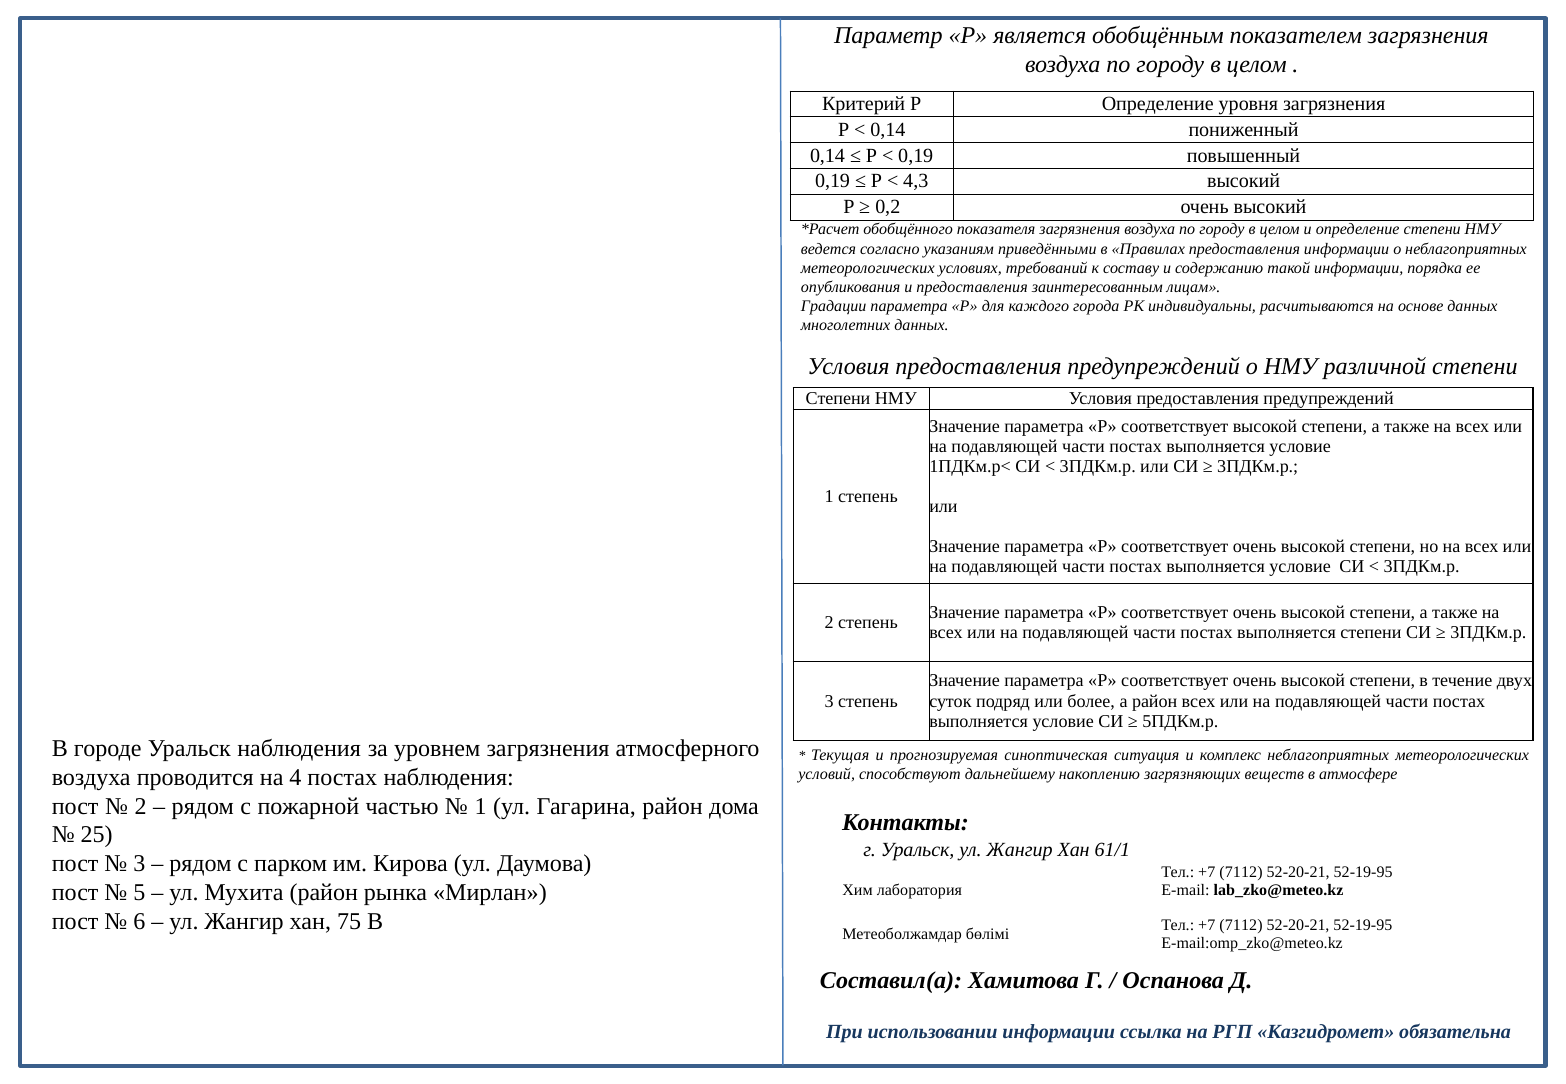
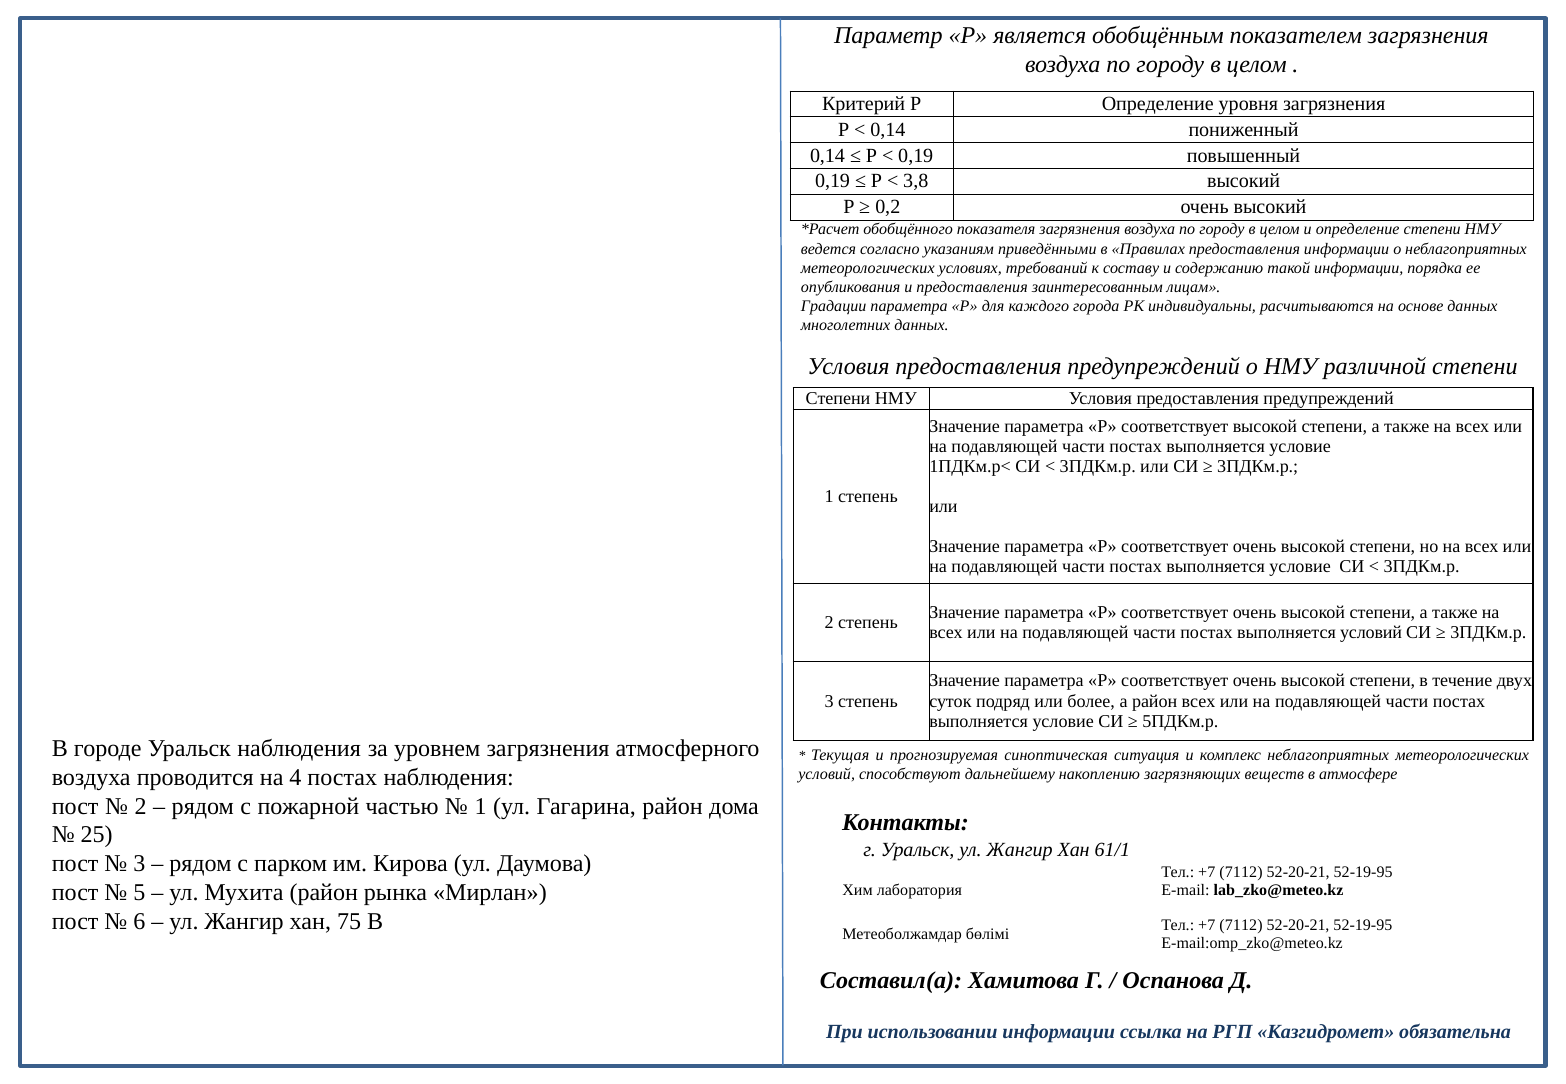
4,3: 4,3 -> 3,8
выполняется степени: степени -> условий
